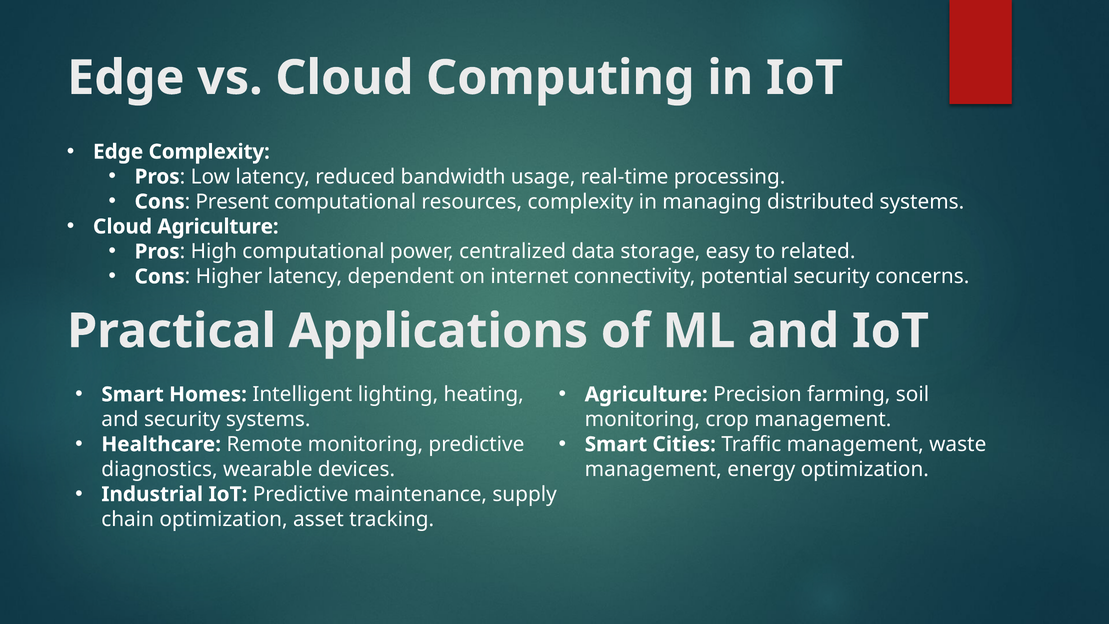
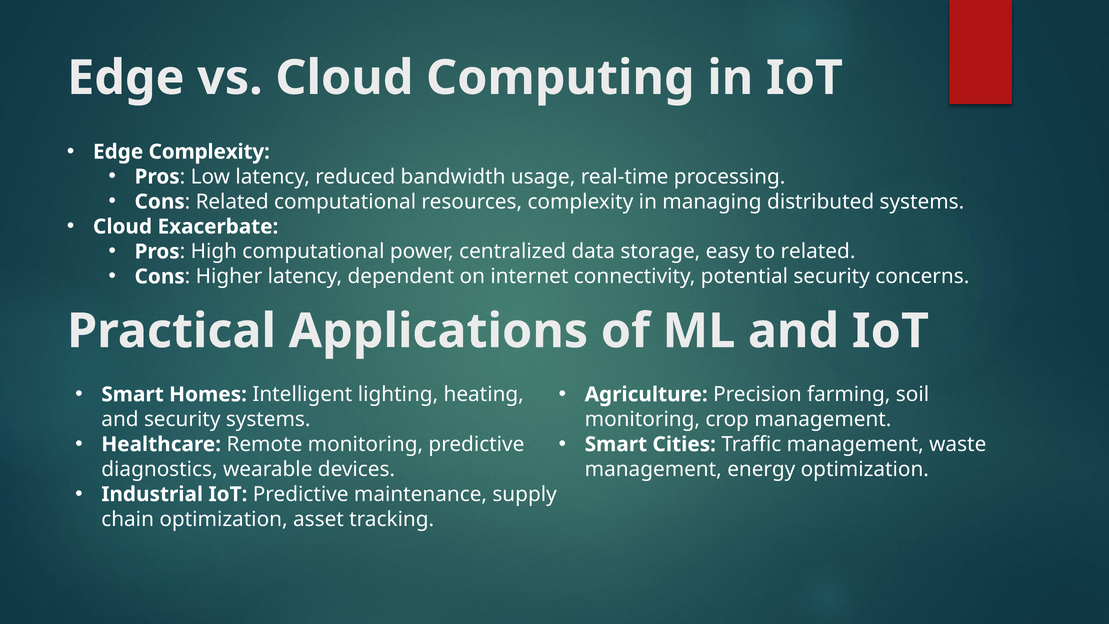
Present at (232, 202): Present -> Related
Cloud Agriculture: Agriculture -> Exacerbate
